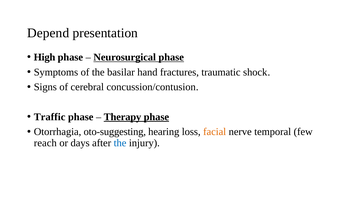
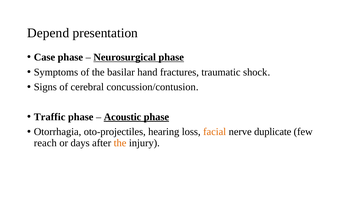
High: High -> Case
Therapy: Therapy -> Acoustic
oto-suggesting: oto-suggesting -> oto-projectiles
temporal: temporal -> duplicate
the at (120, 143) colour: blue -> orange
